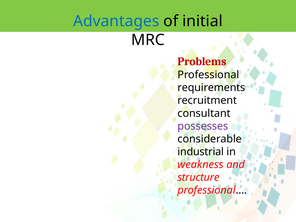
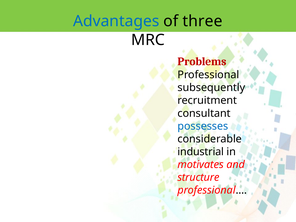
initial: initial -> three
requirements: requirements -> subsequently
possesses colour: purple -> blue
weakness: weakness -> motivates
